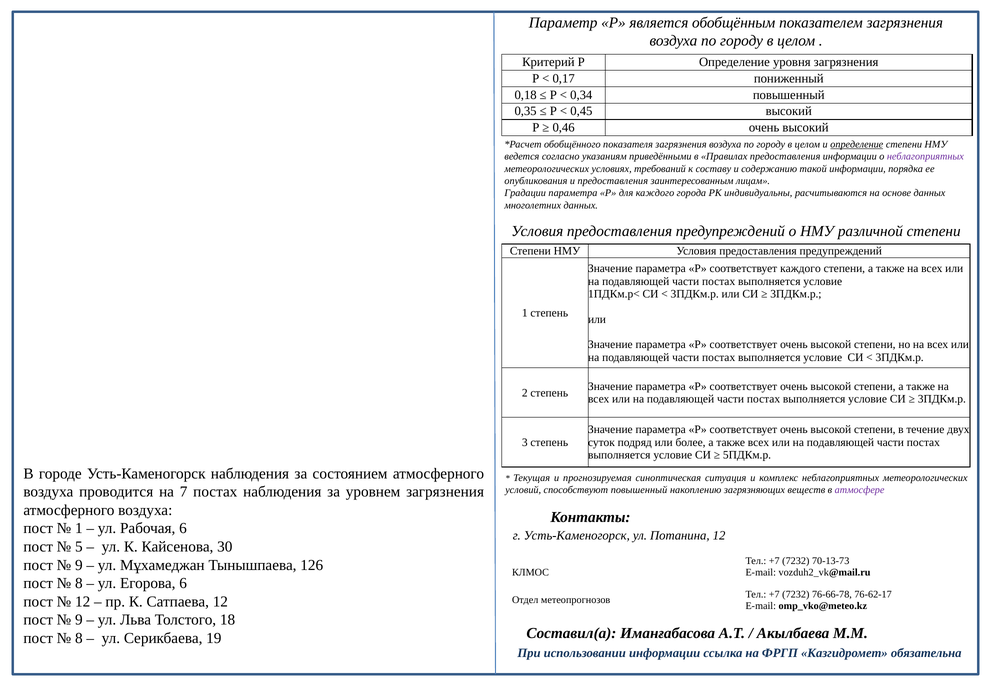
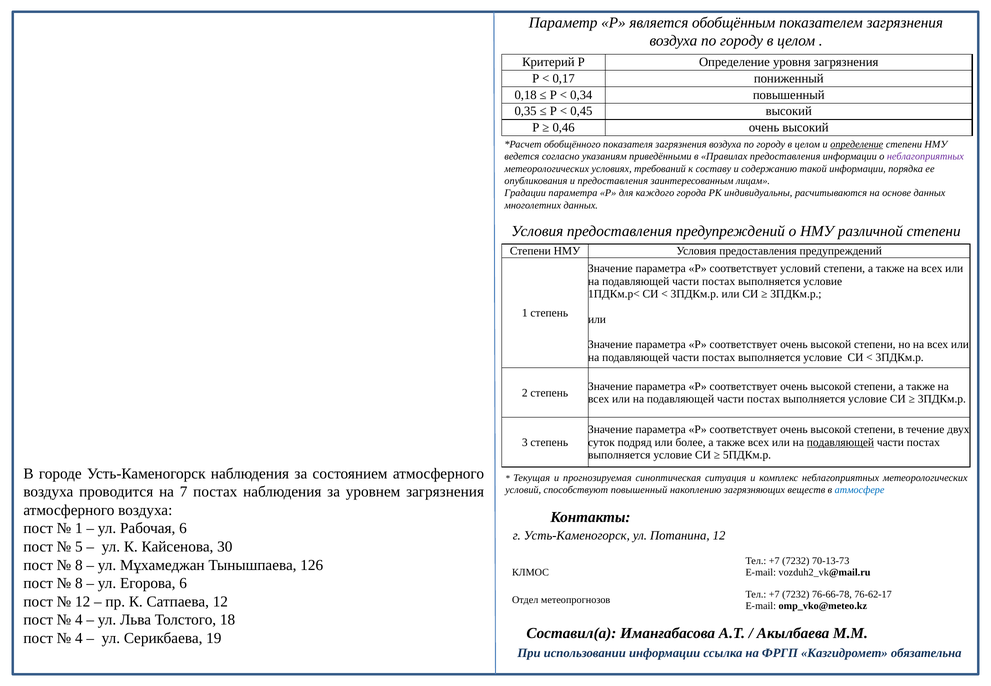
соответствует каждого: каждого -> условий
подавляющей at (840, 442) underline: none -> present
атмосфере colour: purple -> blue
9 at (79, 565): 9 -> 8
9 at (79, 620): 9 -> 4
8 at (79, 638): 8 -> 4
